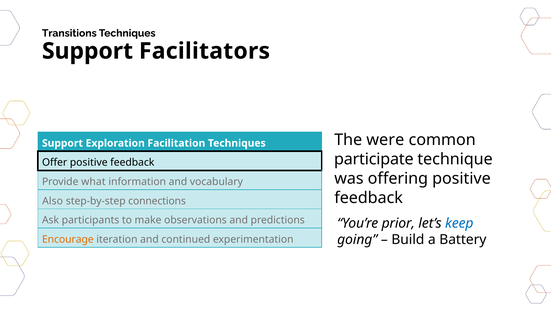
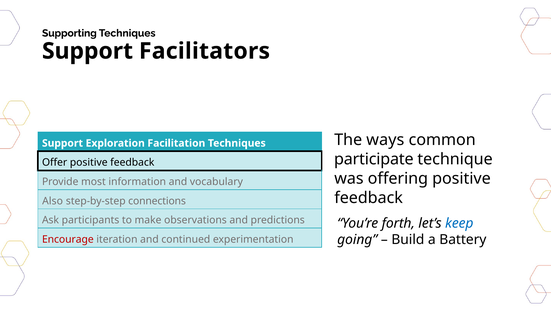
Transitions: Transitions -> Supporting
were: were -> ways
what: what -> most
prior: prior -> forth
Encourage colour: orange -> red
